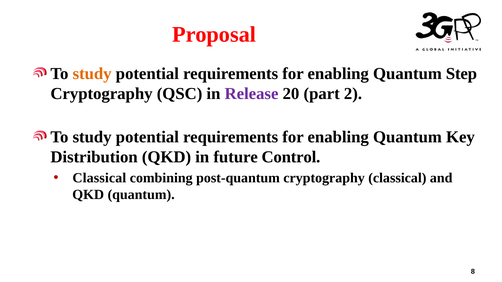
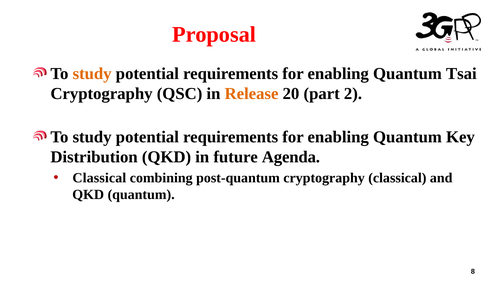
Step: Step -> Tsai
Release colour: purple -> orange
Control: Control -> Agenda
